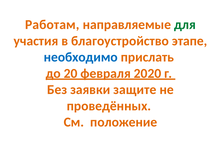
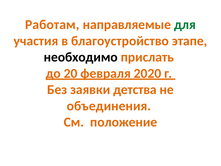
необходимо colour: blue -> black
защите: защите -> детства
проведённых: проведённых -> объединения
